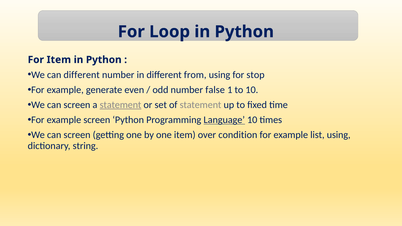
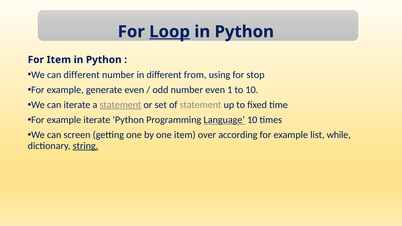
Loop underline: none -> present
number false: false -> even
screen at (77, 105): screen -> iterate
example screen: screen -> iterate
condition: condition -> according
list using: using -> while
string underline: none -> present
